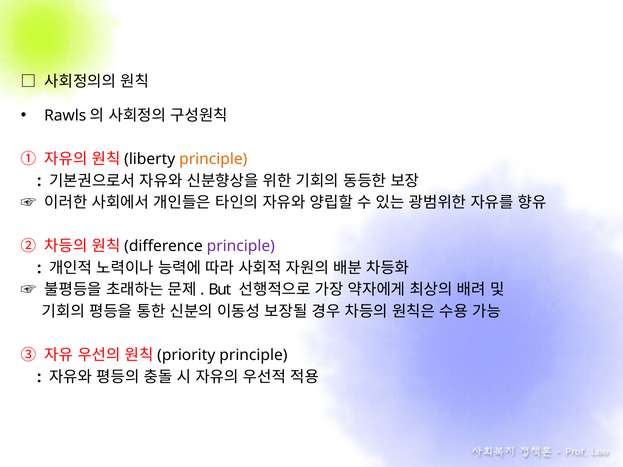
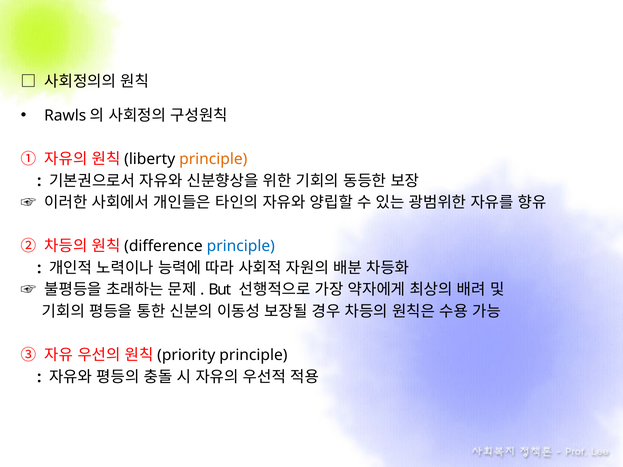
principle at (241, 246) colour: purple -> blue
